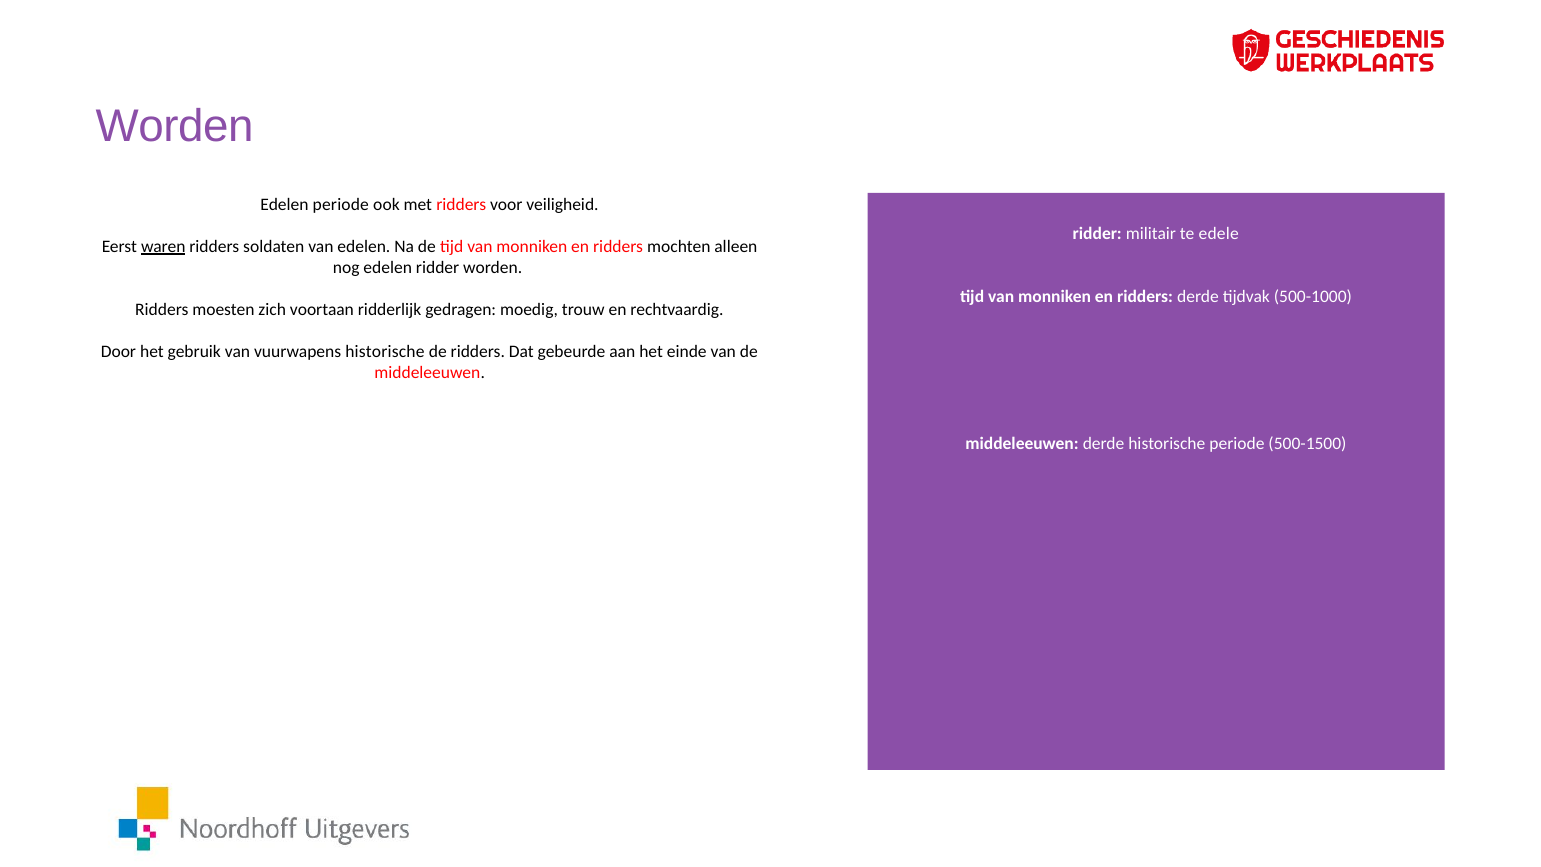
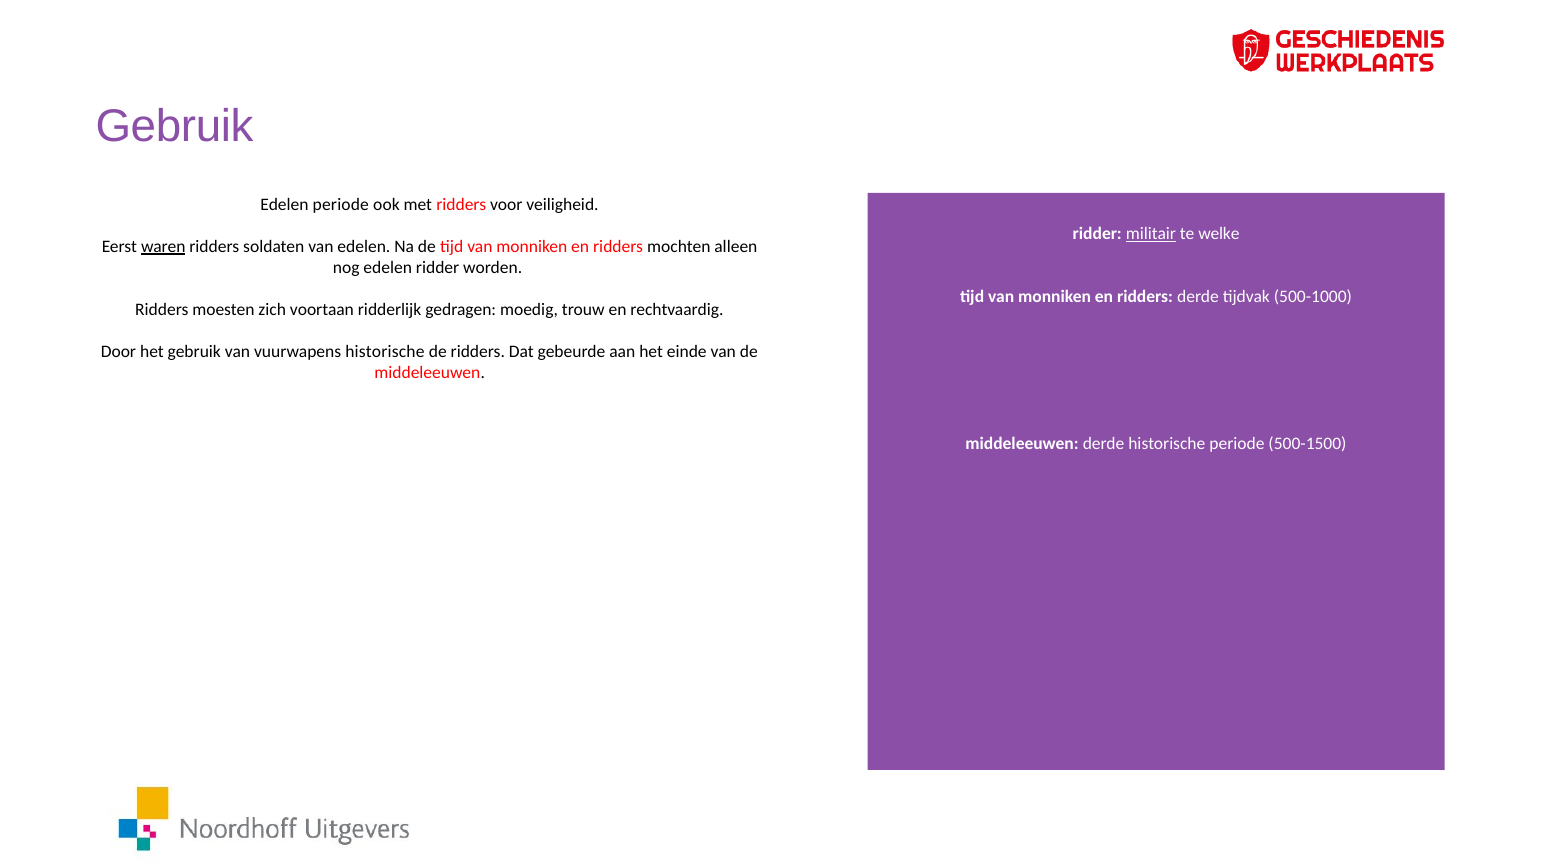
Worden at (175, 126): Worden -> Gebruik
militair underline: none -> present
edele: edele -> welke
